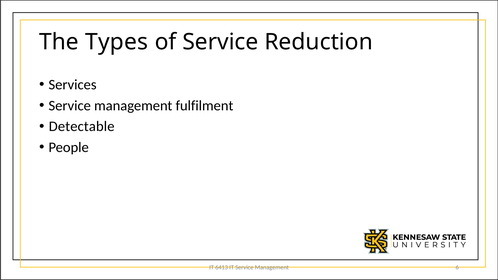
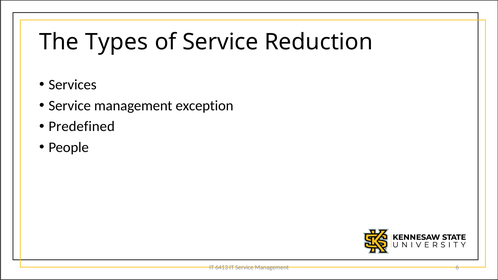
fulfilment: fulfilment -> exception
Detectable: Detectable -> Predefined
